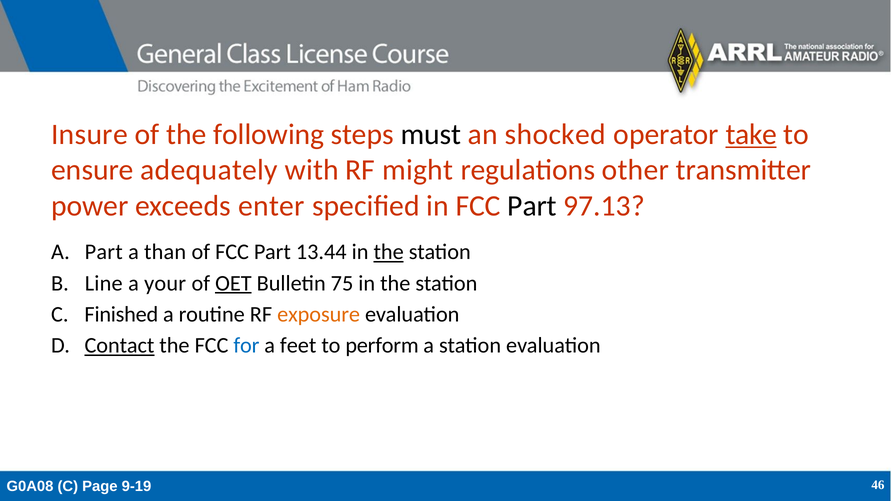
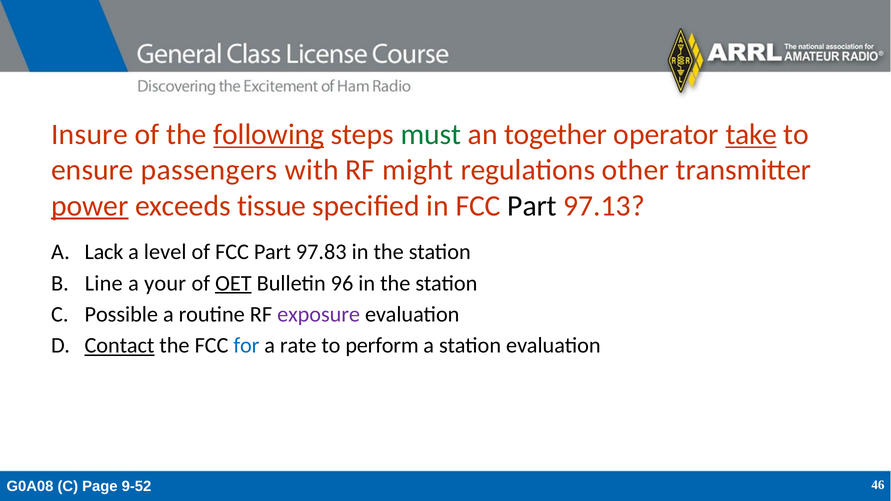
following underline: none -> present
must colour: black -> green
shocked: shocked -> together
adequately: adequately -> passengers
power underline: none -> present
enter: enter -> tissue
A Part: Part -> Lack
than: than -> level
13.44: 13.44 -> 97.83
the at (389, 252) underline: present -> none
75: 75 -> 96
Finished: Finished -> Possible
exposure colour: orange -> purple
feet: feet -> rate
9-19: 9-19 -> 9-52
